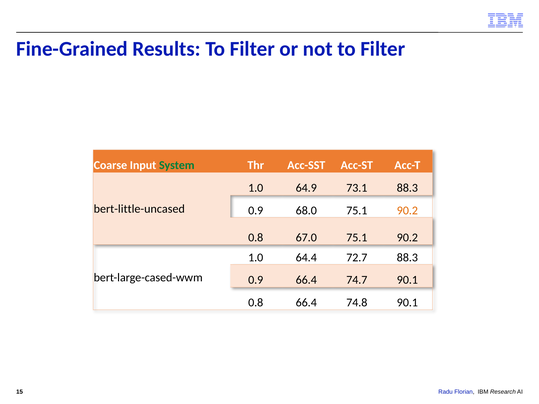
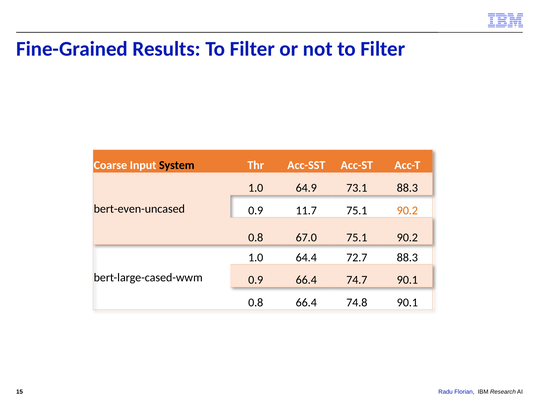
System colour: green -> black
bert-little-uncased: bert-little-uncased -> bert-even-uncased
68.0: 68.0 -> 11.7
